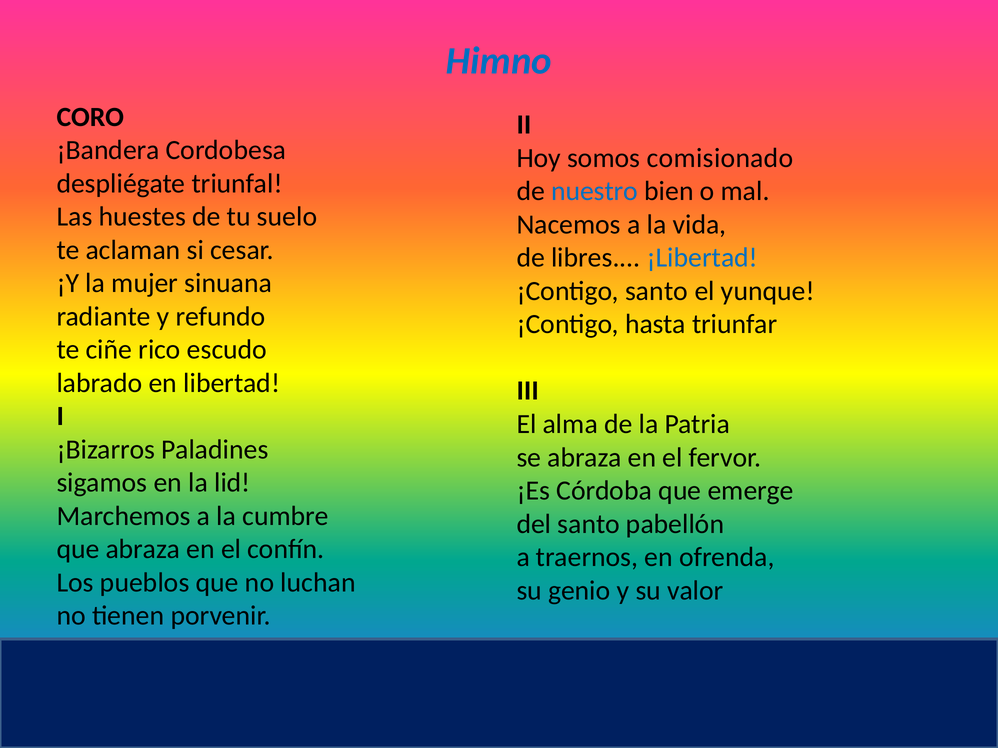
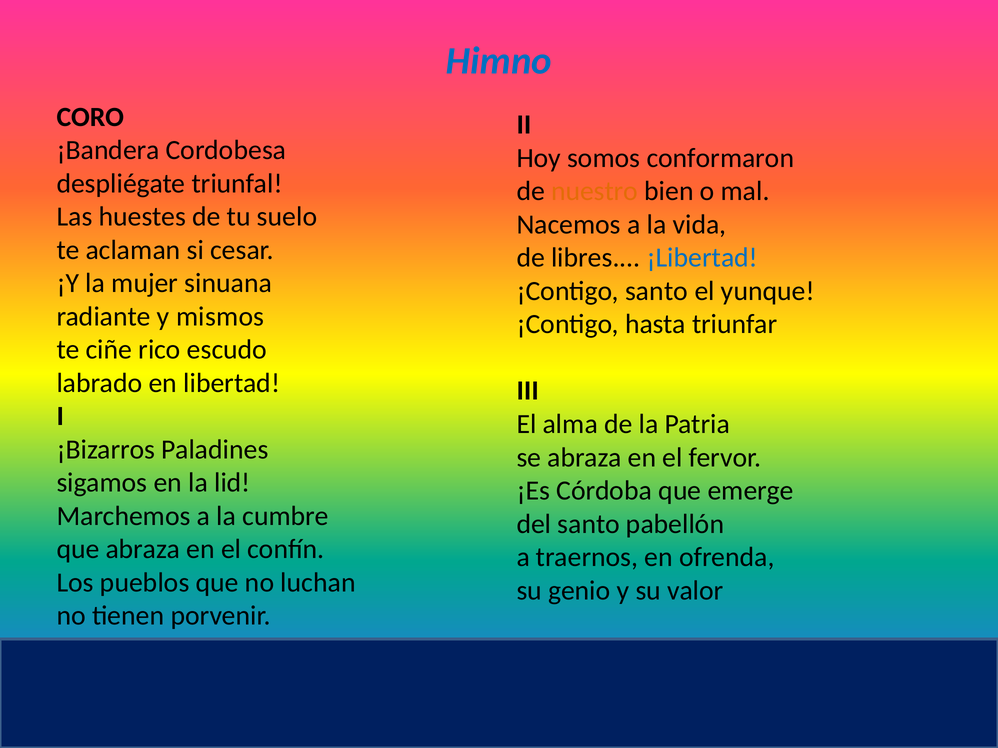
comisionado: comisionado -> conformaron
nuestro colour: blue -> orange
refundo: refundo -> mismos
